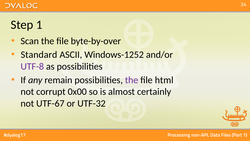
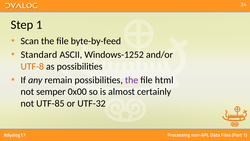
byte-by-over: byte-by-over -> byte-by-feed
UTF-8 colour: purple -> orange
corrupt: corrupt -> semper
UTF-67: UTF-67 -> UTF-85
